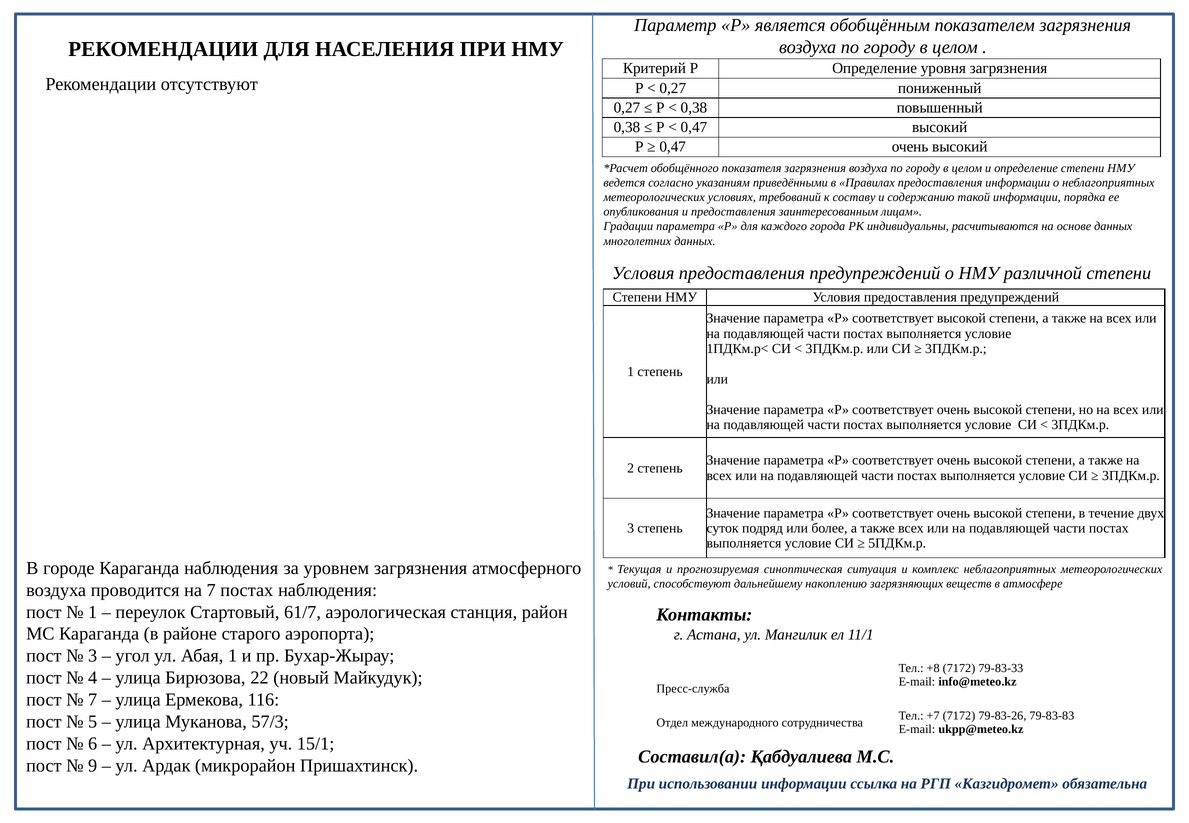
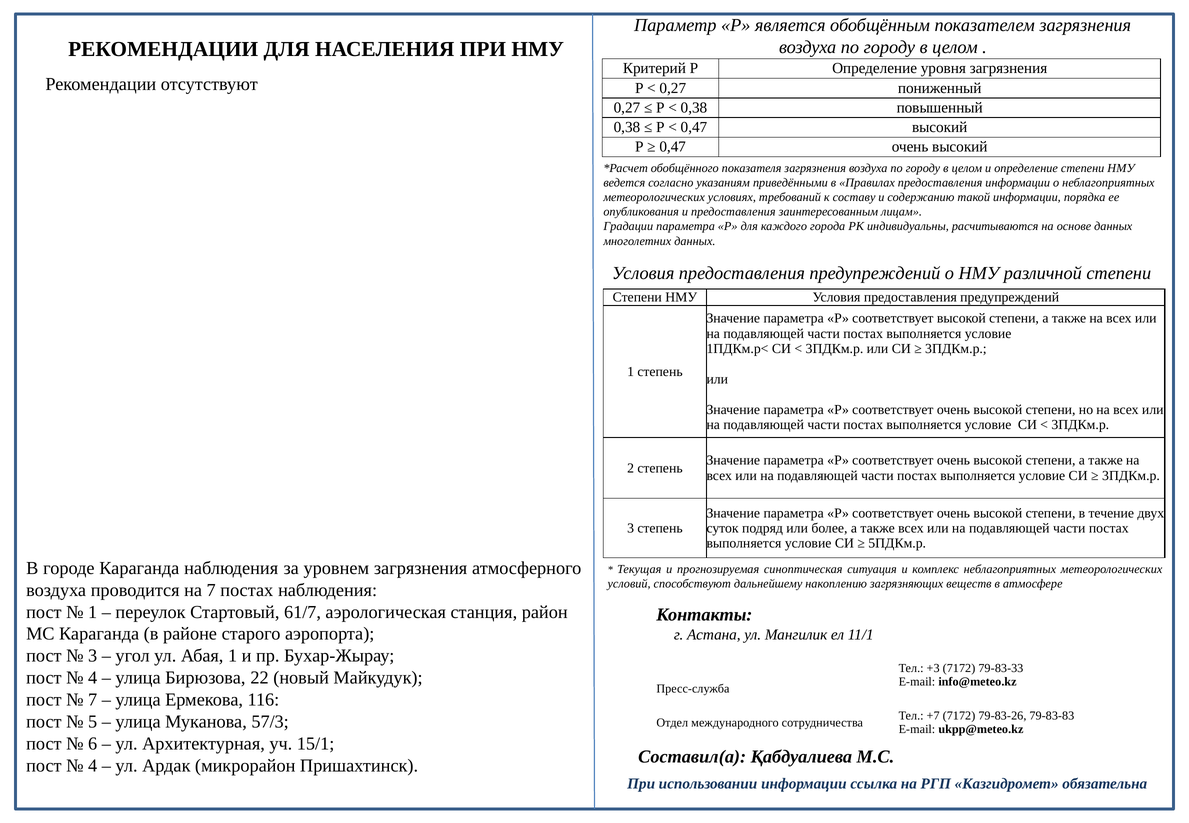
+8: +8 -> +3
9 at (93, 766): 9 -> 4
